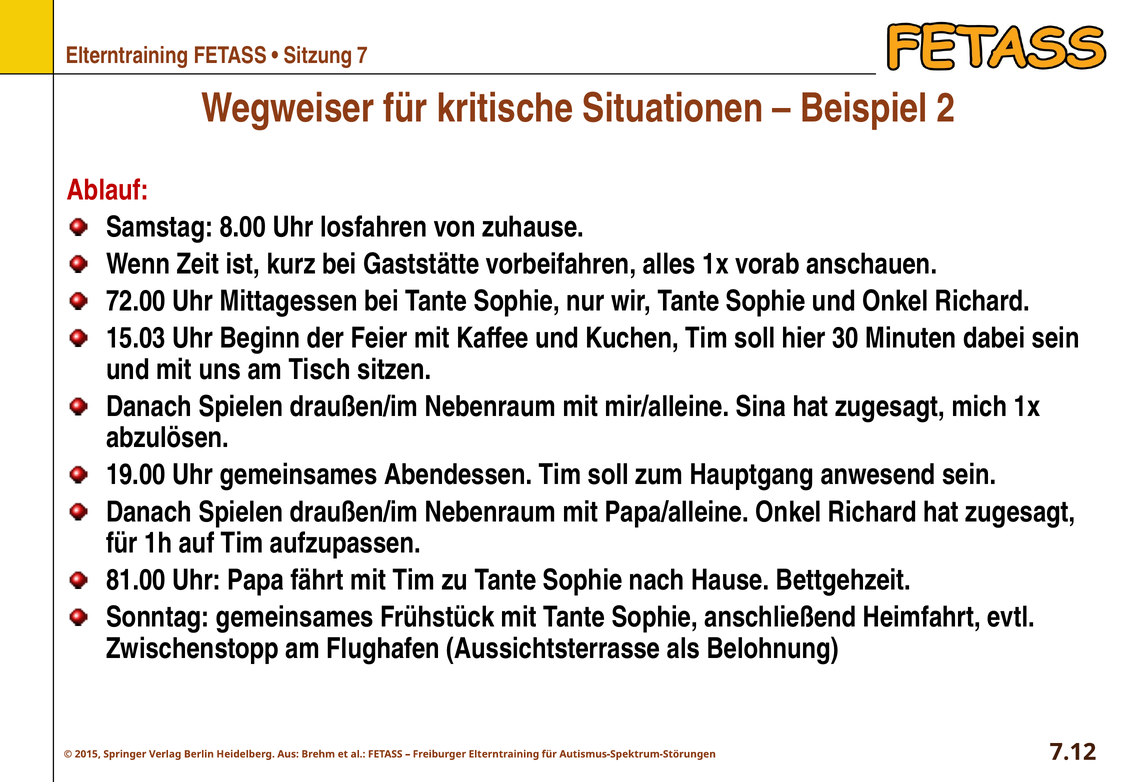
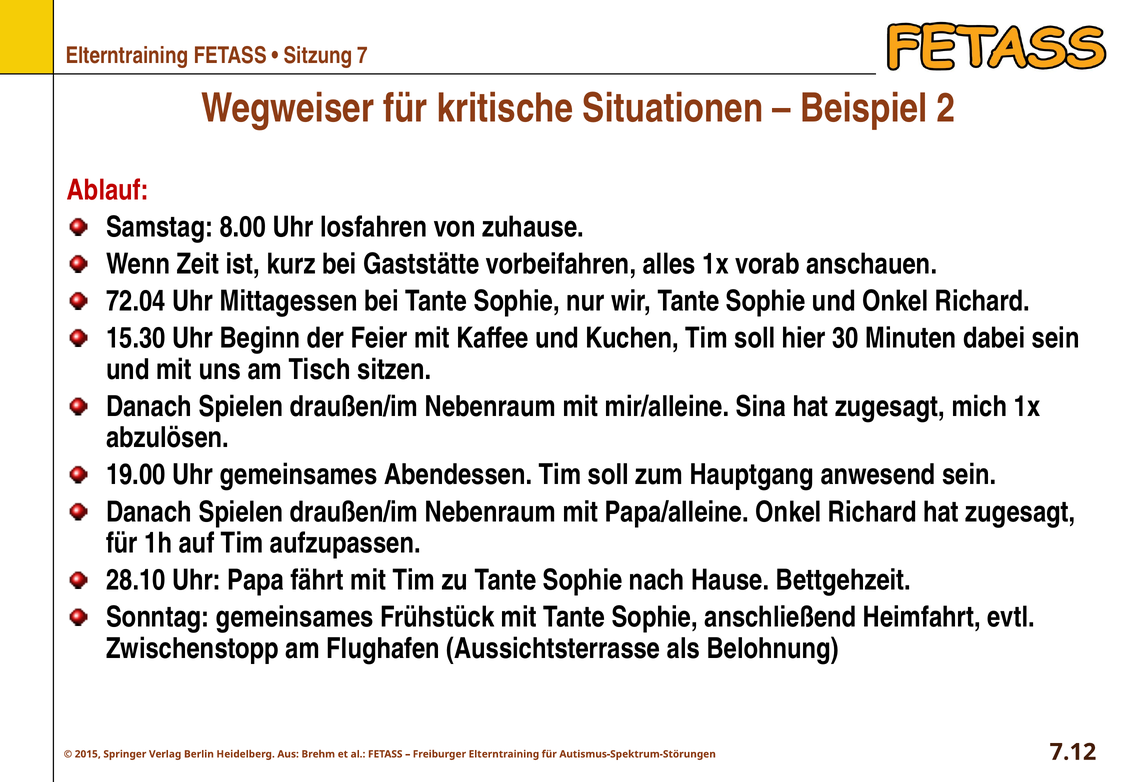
72.00: 72.00 -> 72.04
15.03: 15.03 -> 15.30
81.00: 81.00 -> 28.10
